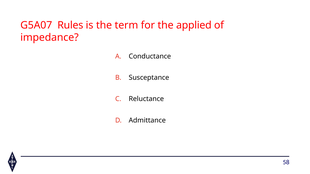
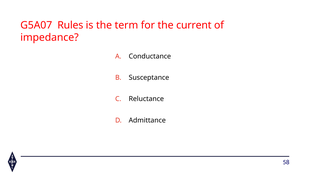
applied: applied -> current
